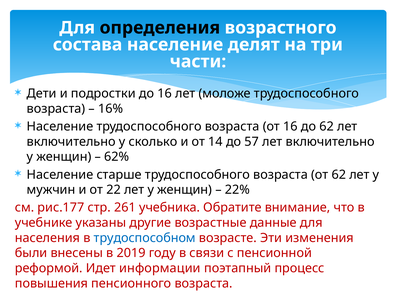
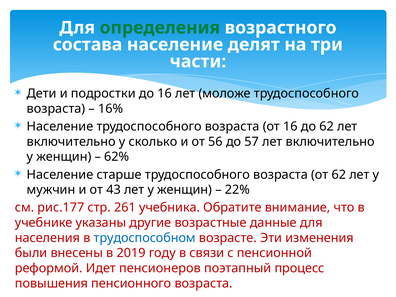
определения colour: black -> green
14: 14 -> 56
22: 22 -> 43
информации: информации -> пенсионеров
